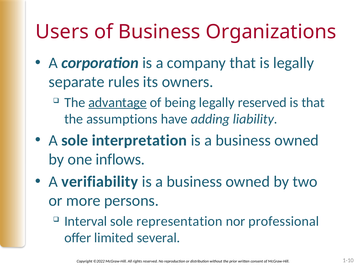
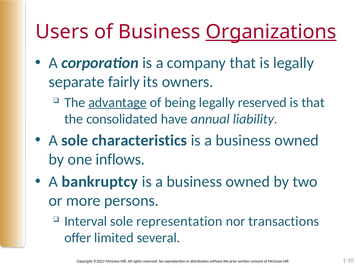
Organizations underline: none -> present
rules: rules -> fairly
assumptions: assumptions -> consolidated
adding: adding -> annual
interpretation: interpretation -> characteristics
verifiability: verifiability -> bankruptcy
professional: professional -> transactions
